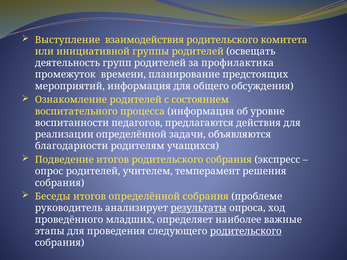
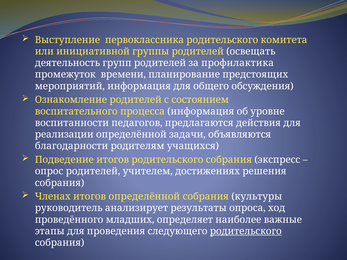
взаимодействия: взаимодействия -> первоклассника
темперамент: темперамент -> достижениях
Беседы: Беседы -> Членах
проблеме: проблеме -> культуры
результаты underline: present -> none
